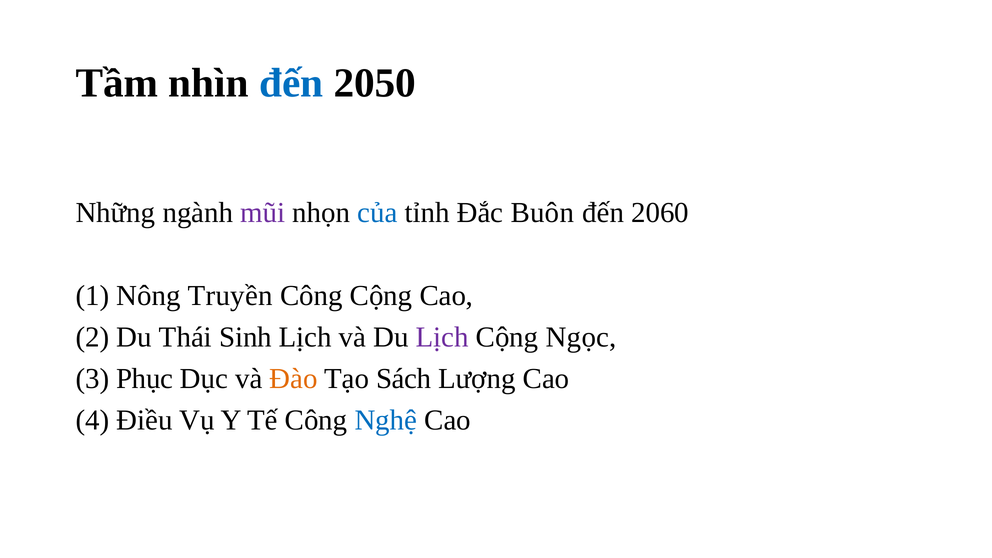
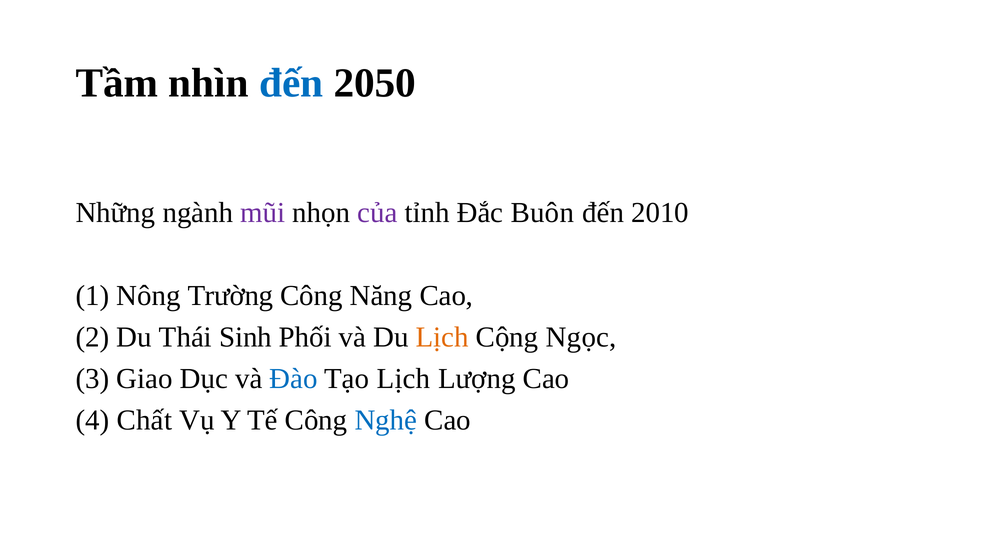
của colour: blue -> purple
2060: 2060 -> 2010
Truyền: Truyền -> Trường
Công Cộng: Cộng -> Năng
Sinh Lịch: Lịch -> Phối
Lịch at (442, 337) colour: purple -> orange
Phục: Phục -> Giao
Đào colour: orange -> blue
Tạo Sách: Sách -> Lịch
Điều: Điều -> Chất
